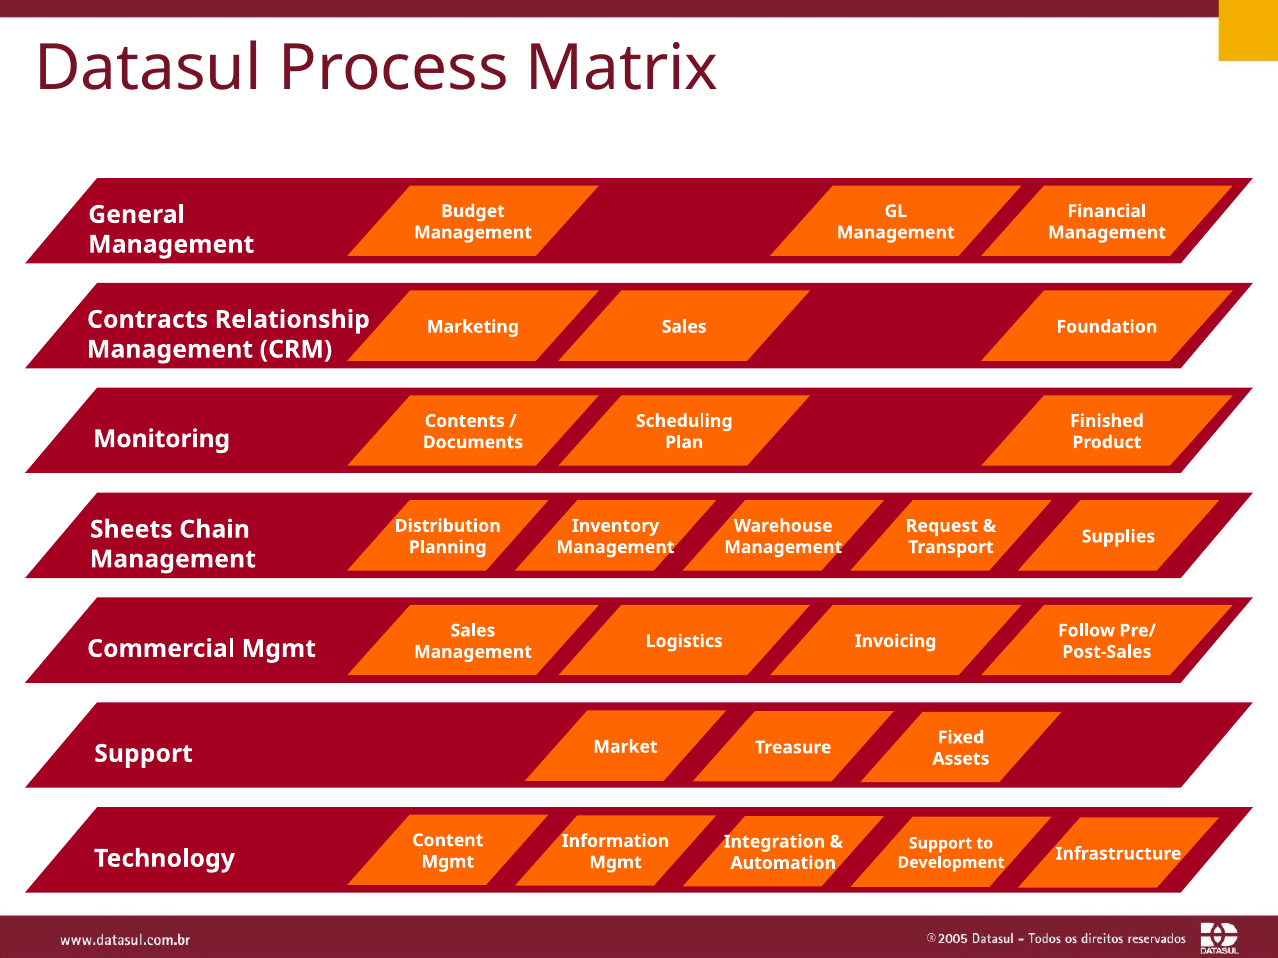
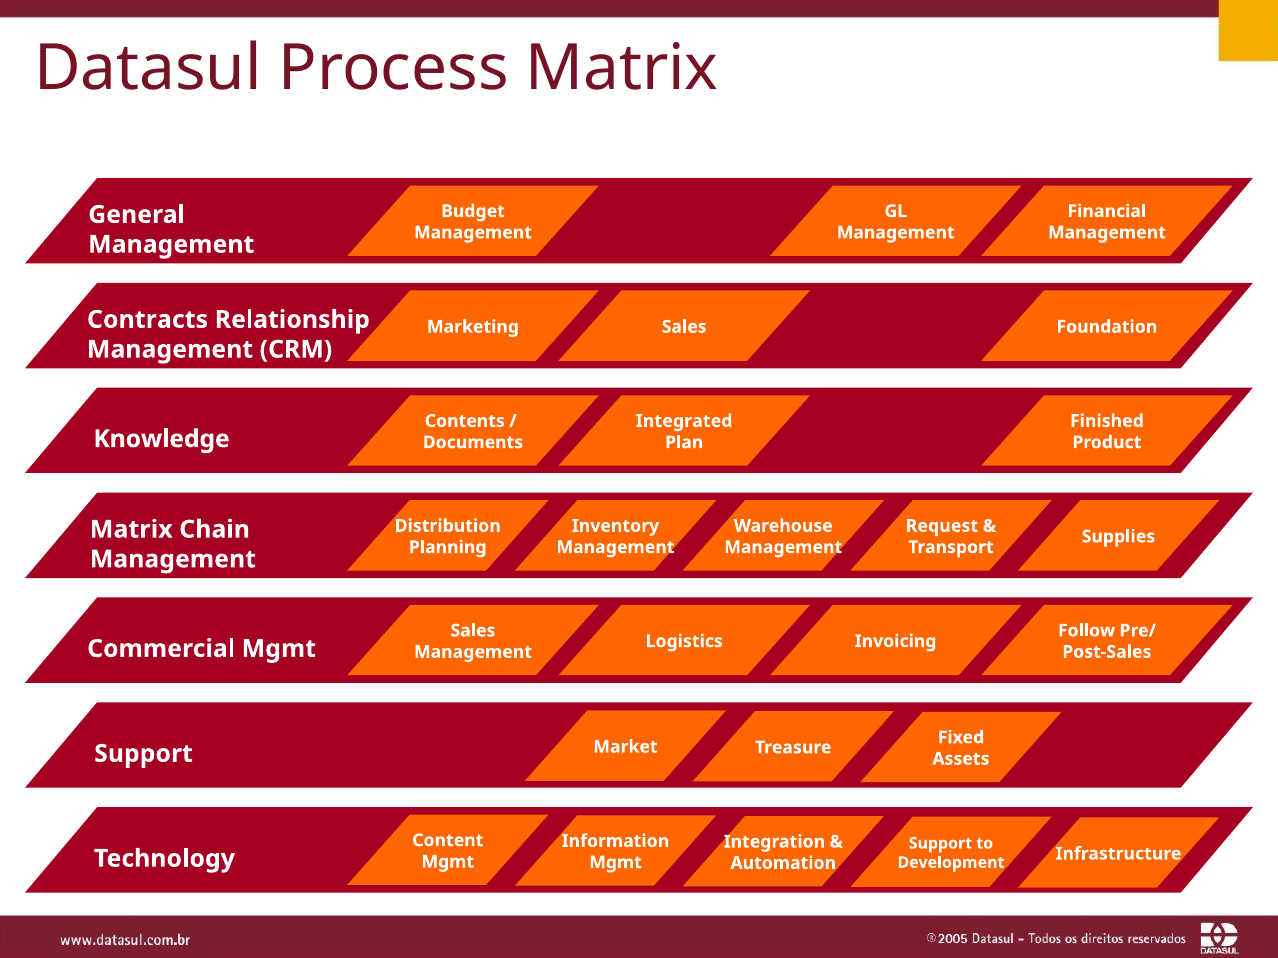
Scheduling: Scheduling -> Integrated
Monitoring: Monitoring -> Knowledge
Sheets at (131, 530): Sheets -> Matrix
